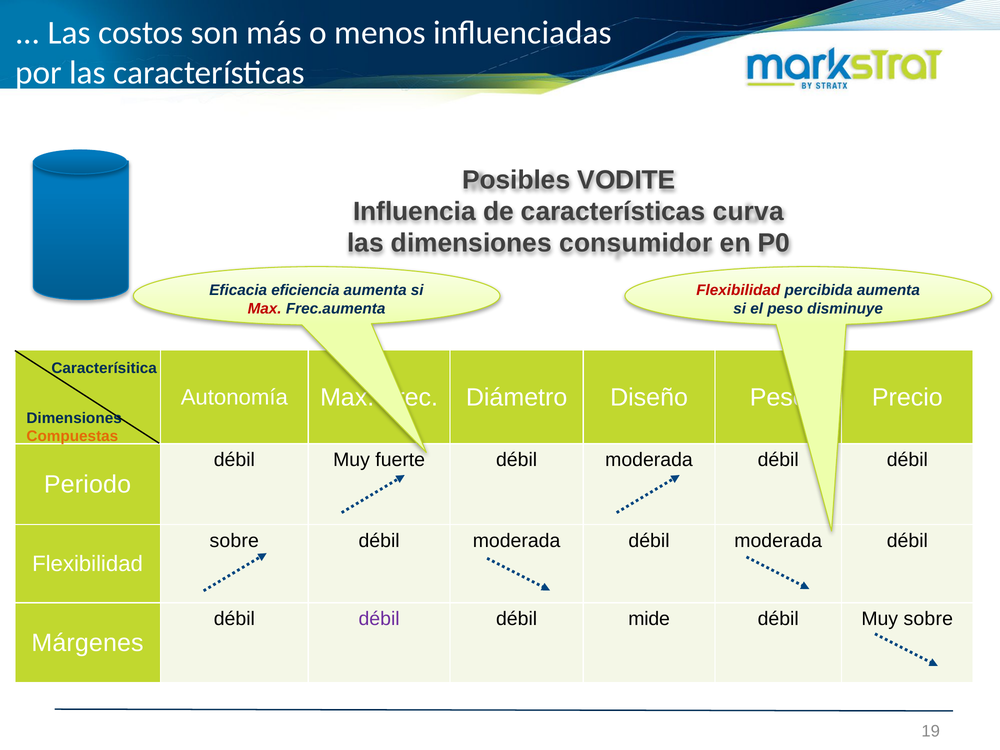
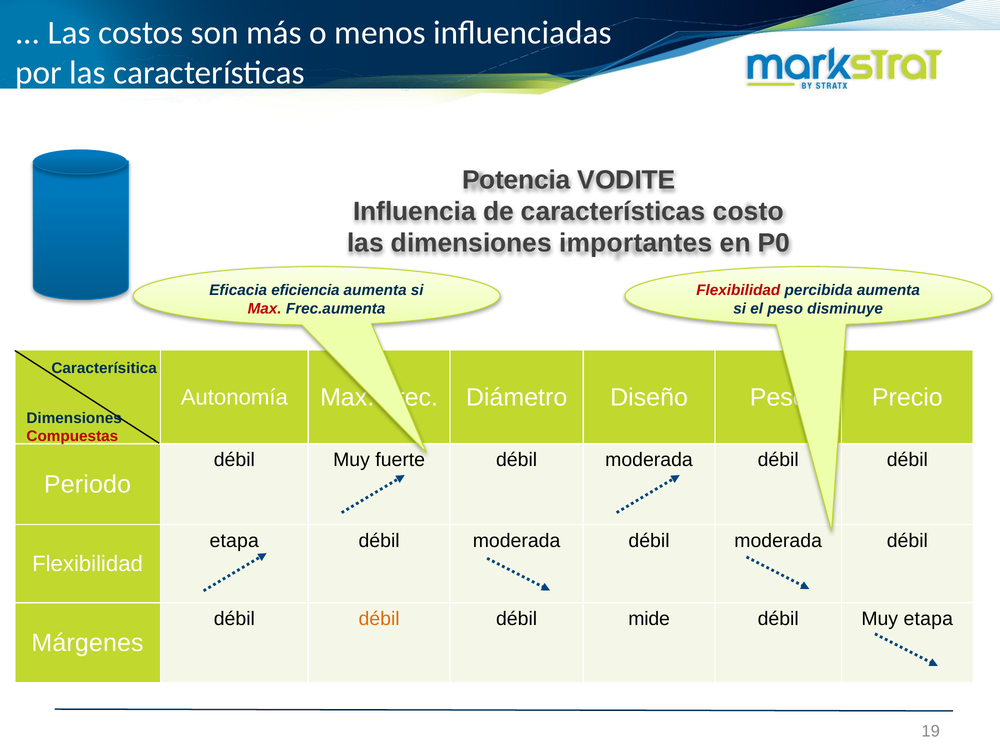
Posibles: Posibles -> Potencia
curva: curva -> costo
consumidor: consumidor -> importantes
Compuestas colour: orange -> red
sobre at (234, 541): sobre -> etapa
débil at (379, 619) colour: purple -> orange
Muy sobre: sobre -> etapa
